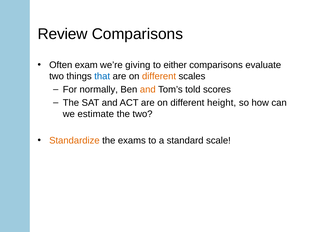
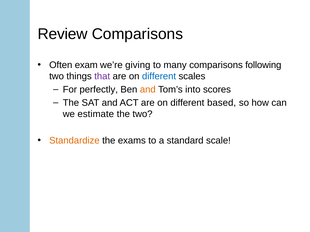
either: either -> many
evaluate: evaluate -> following
that colour: blue -> purple
different at (159, 76) colour: orange -> blue
normally: normally -> perfectly
told: told -> into
height: height -> based
